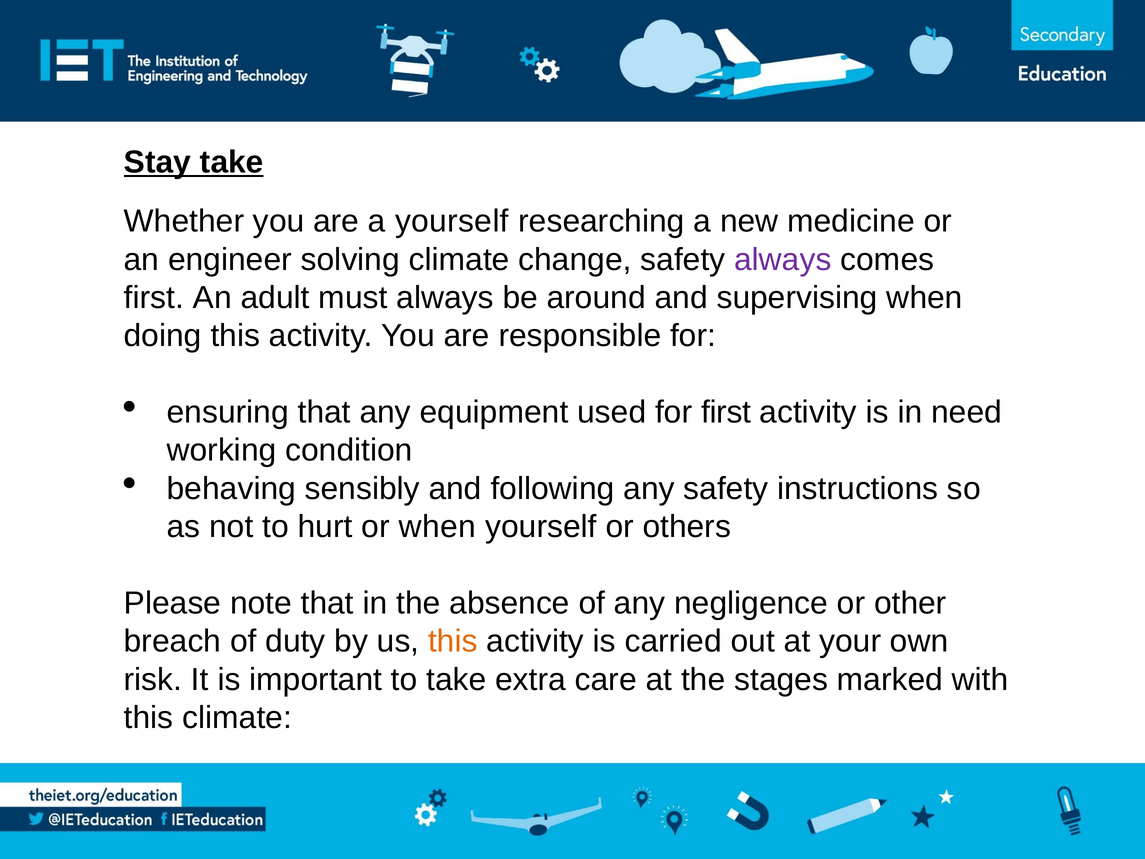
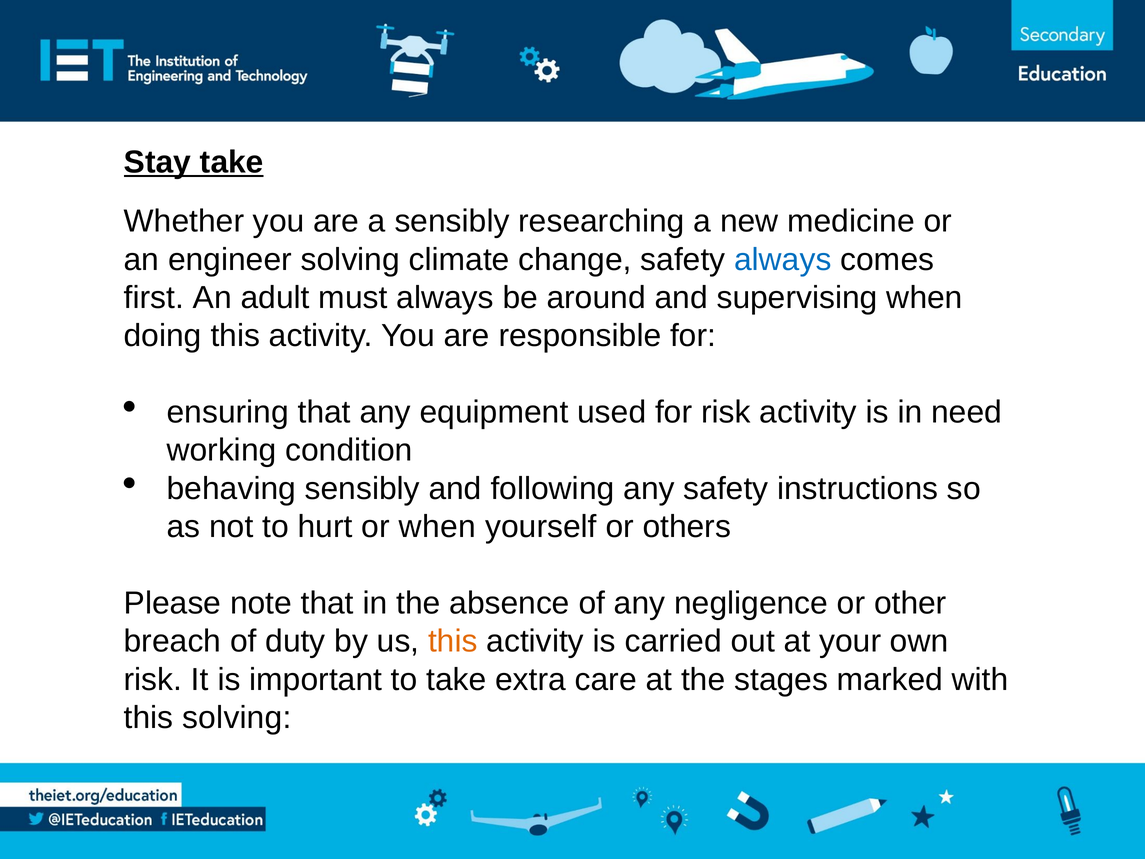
a yourself: yourself -> sensibly
always at (783, 259) colour: purple -> blue
for first: first -> risk
this climate: climate -> solving
